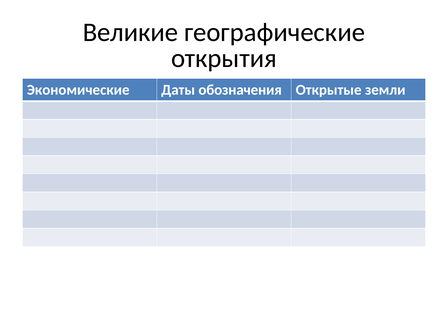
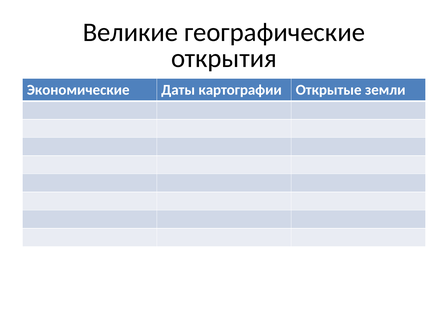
обозначения: обозначения -> картографии
